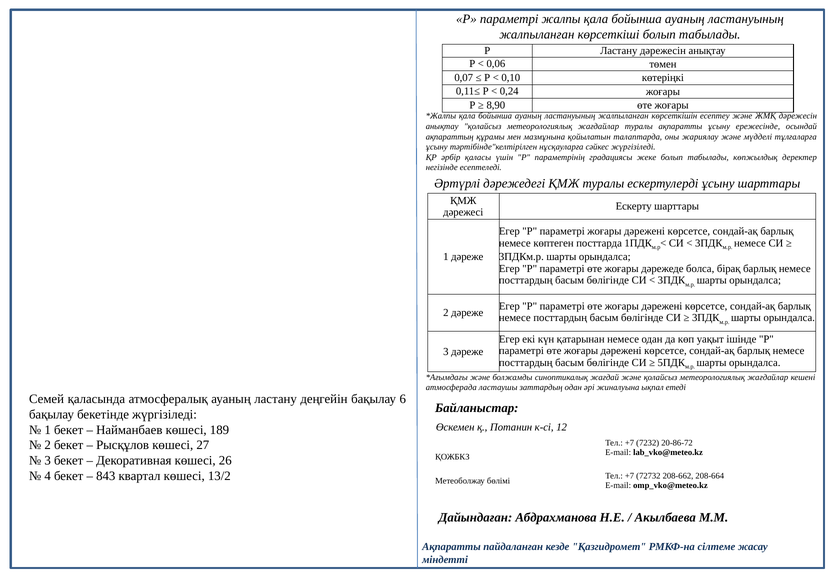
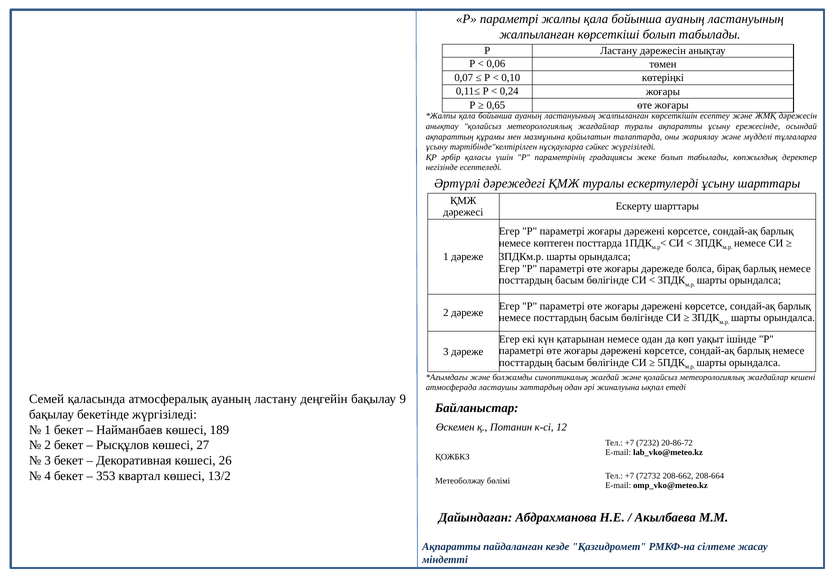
8,90: 8,90 -> 0,65
6: 6 -> 9
843: 843 -> 353
